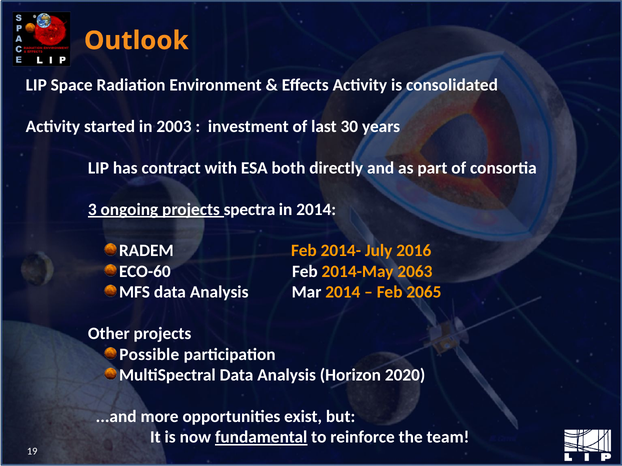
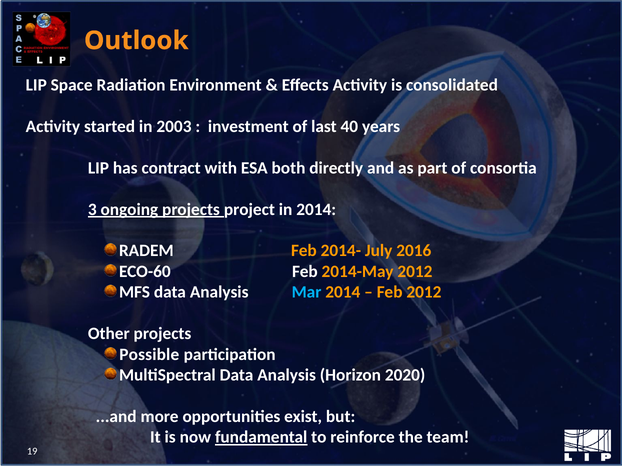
30: 30 -> 40
spectra: spectra -> project
2014-May 2063: 2063 -> 2012
Mar colour: white -> light blue
Feb 2065: 2065 -> 2012
